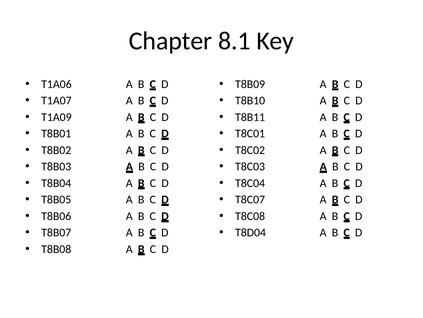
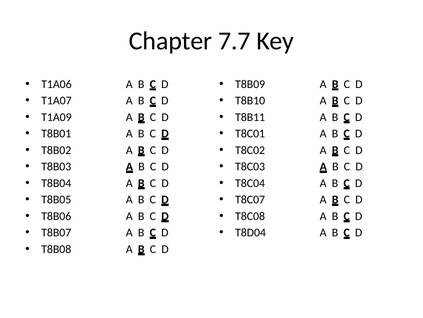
8.1: 8.1 -> 7.7
